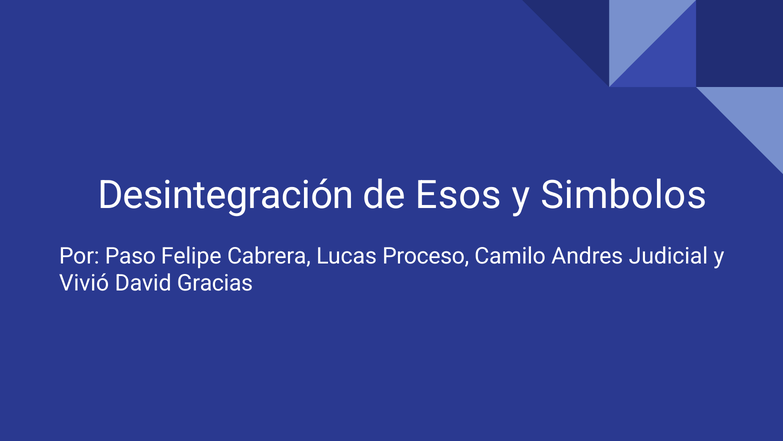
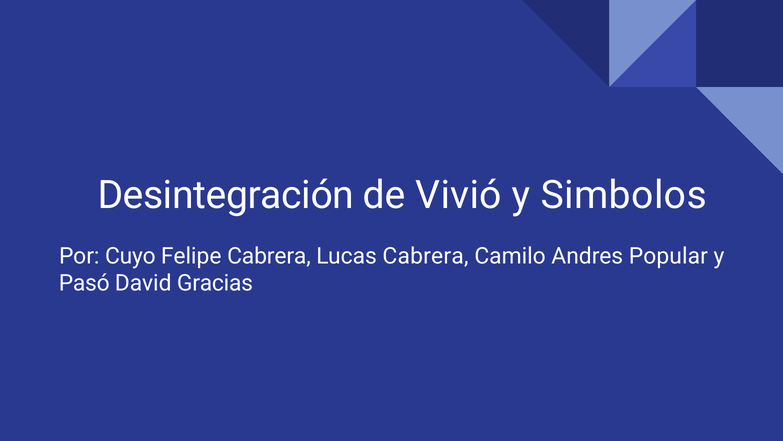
Esos: Esos -> Vivió
Paso: Paso -> Cuyo
Lucas Proceso: Proceso -> Cabrera
Judicial: Judicial -> Popular
Vivió: Vivió -> Pasó
